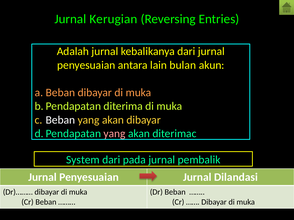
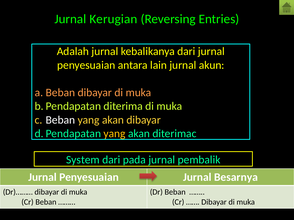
lain bulan: bulan -> jurnal
yang at (115, 134) colour: pink -> yellow
Dilandasi: Dilandasi -> Besarnya
